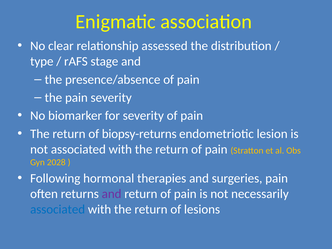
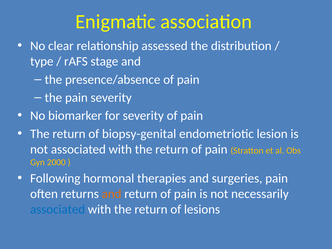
biopsy-returns: biopsy-returns -> biopsy-genital
2028: 2028 -> 2000
and at (112, 194) colour: purple -> orange
